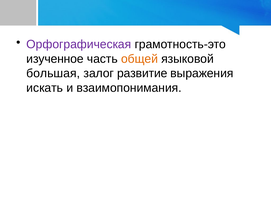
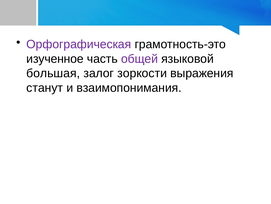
общей colour: orange -> purple
развитие: развитие -> зоркости
искать: искать -> станут
